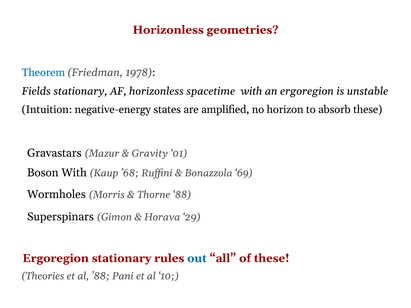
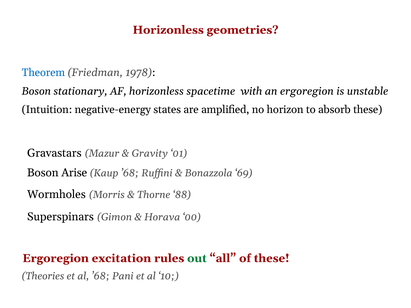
Fields at (36, 91): Fields -> Boson
Boson With: With -> Arise
29: 29 -> 00
Ergoregion stationary: stationary -> excitation
out colour: blue -> green
al ’88: ’88 -> ’68
